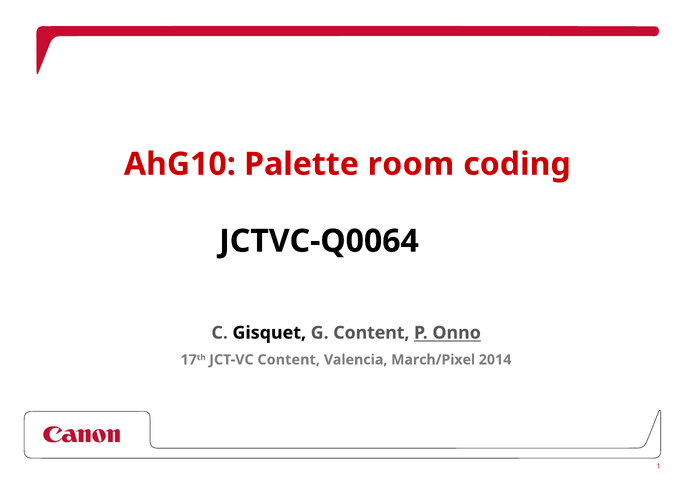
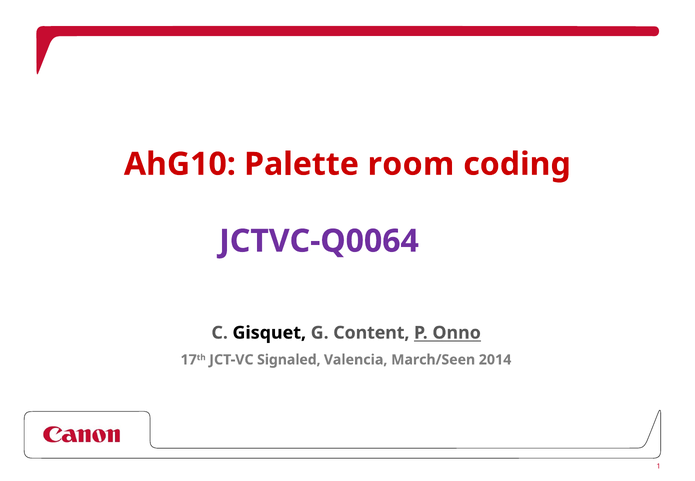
JCTVC-Q0064 colour: black -> purple
JCT-VC Content: Content -> Signaled
March/Pixel: March/Pixel -> March/Seen
